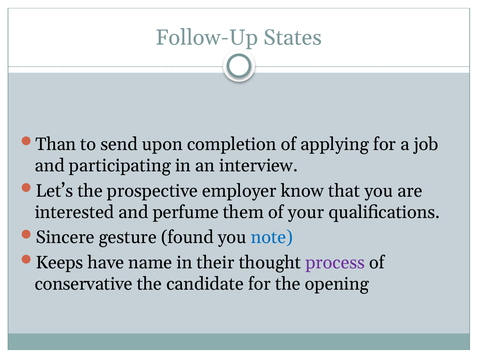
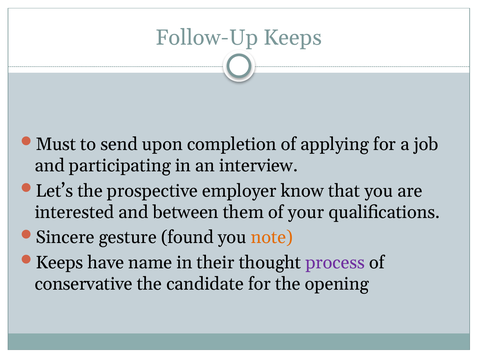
Follow-Up States: States -> Keeps
Than: Than -> Must
perfume: perfume -> between
note colour: blue -> orange
